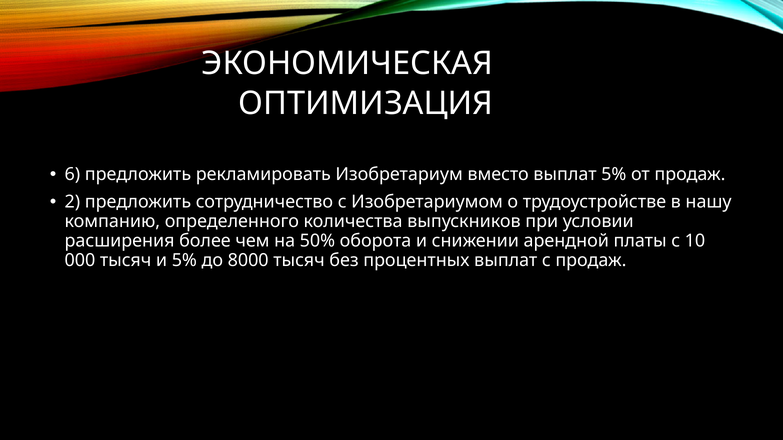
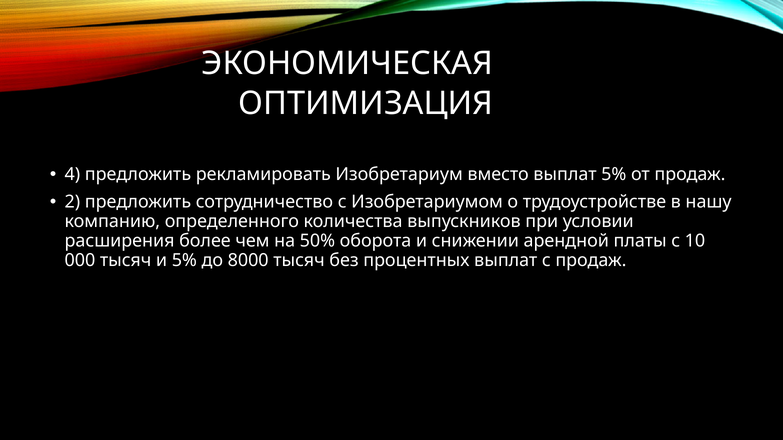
6: 6 -> 4
